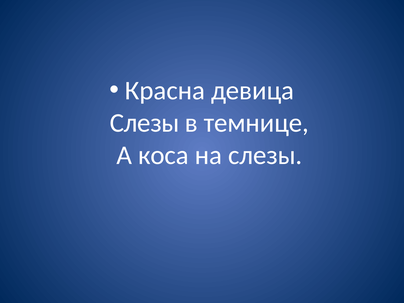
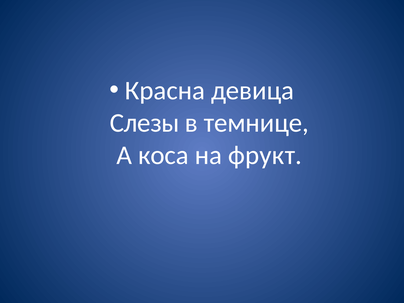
на слезы: слезы -> фрукт
